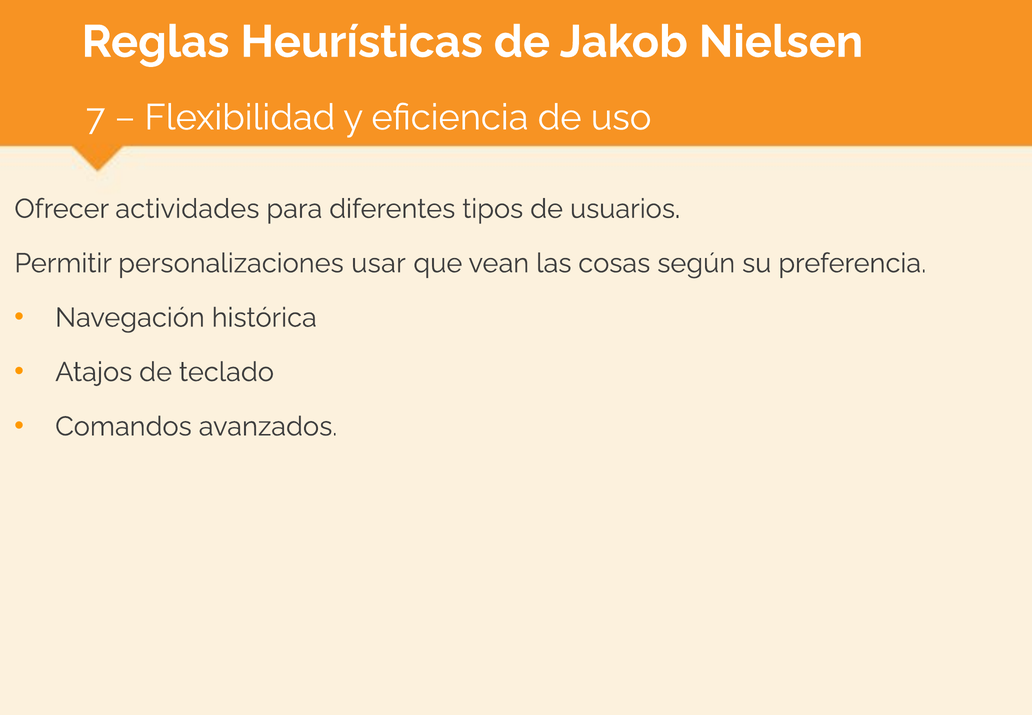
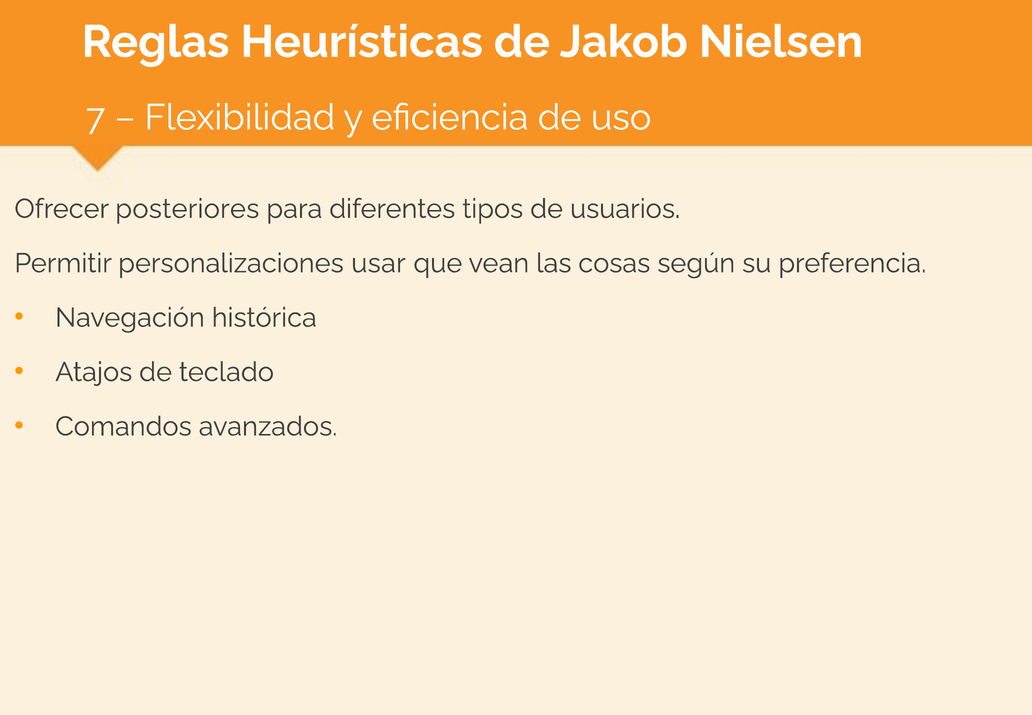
actividades: actividades -> posteriores
